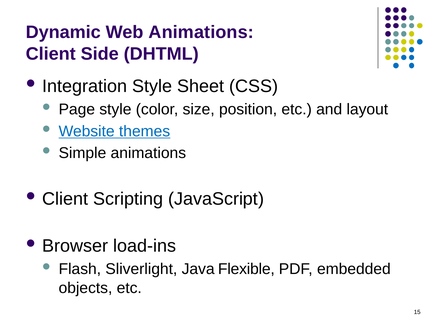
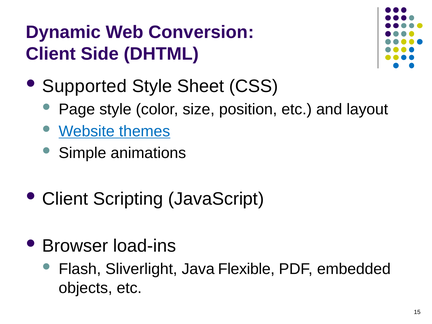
Web Animations: Animations -> Conversion
Integration: Integration -> Supported
